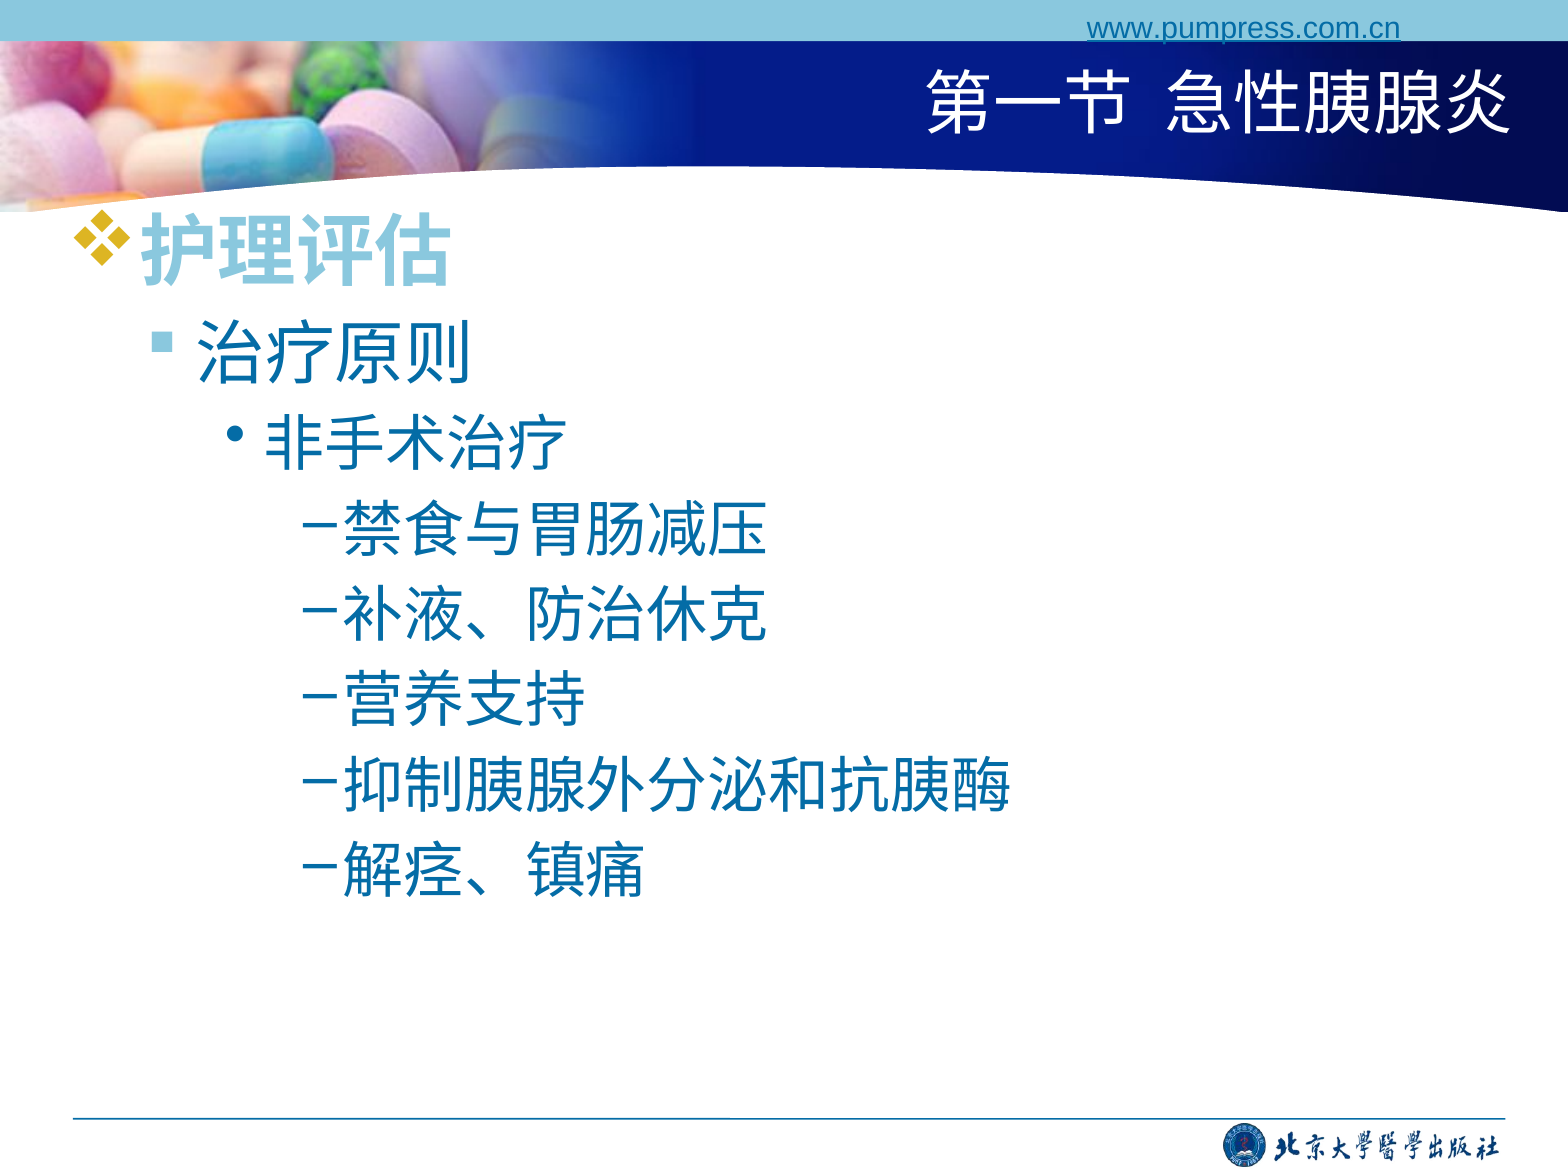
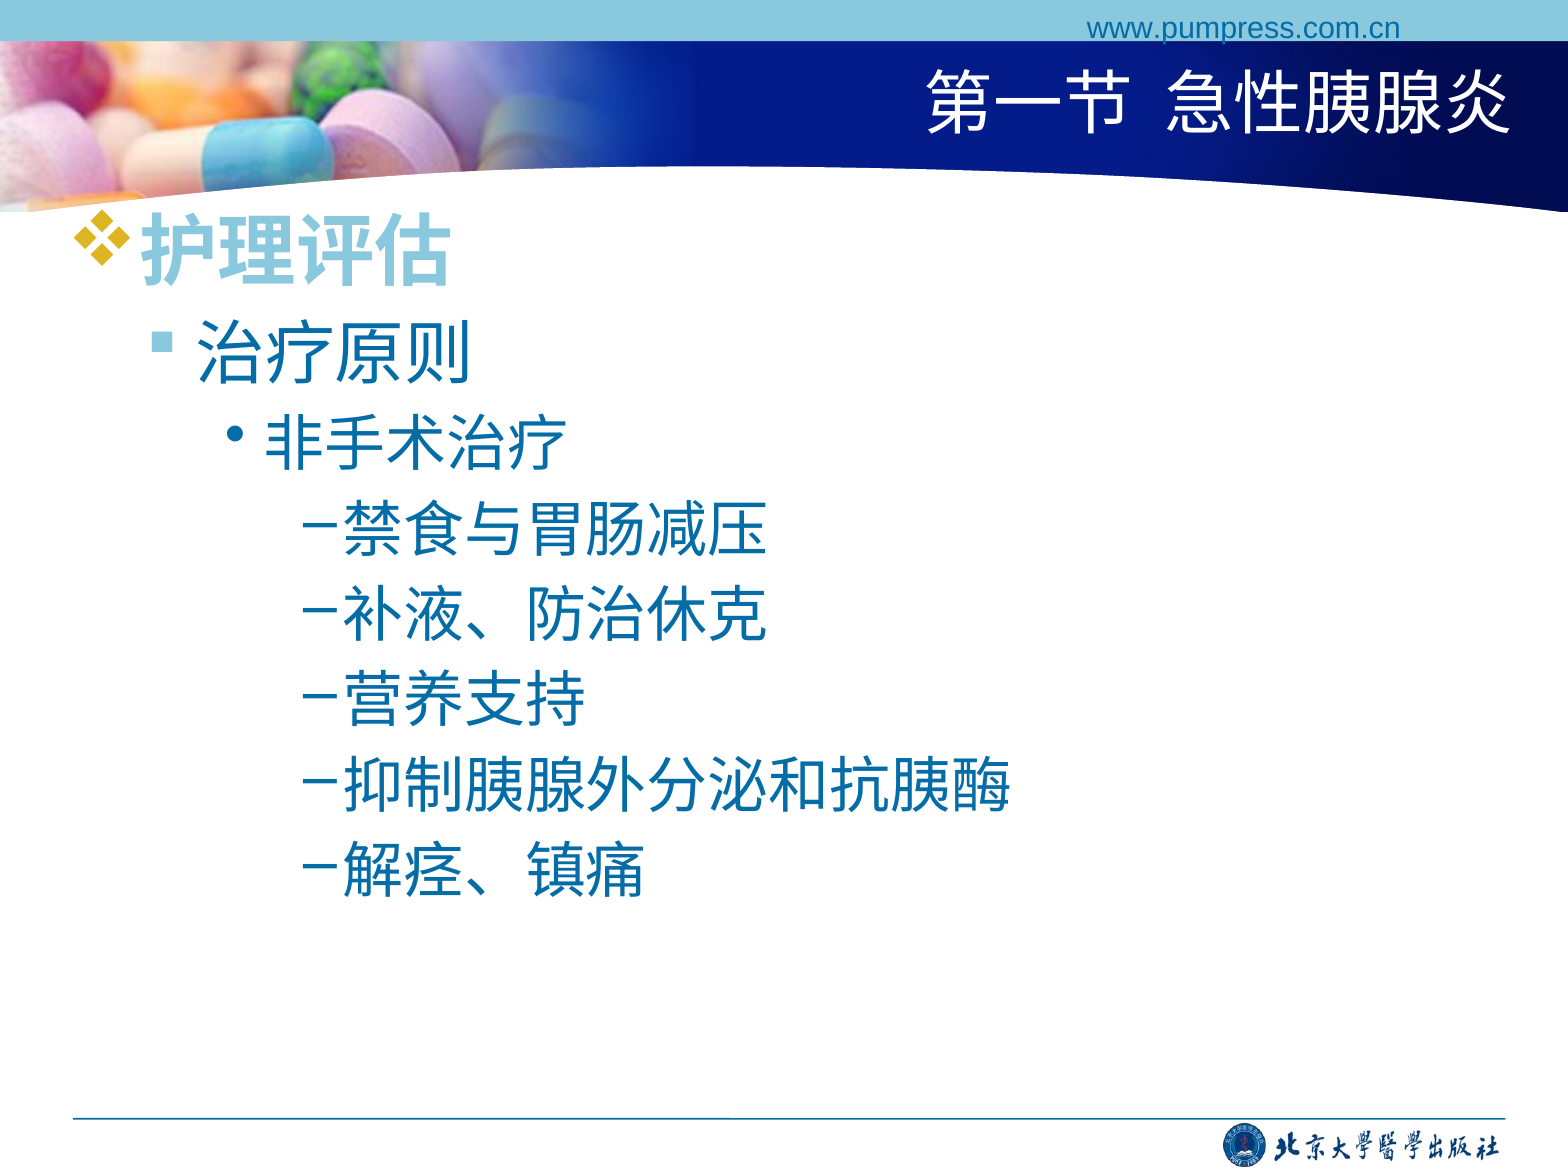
www.pumpress.com.cn underline: present -> none
